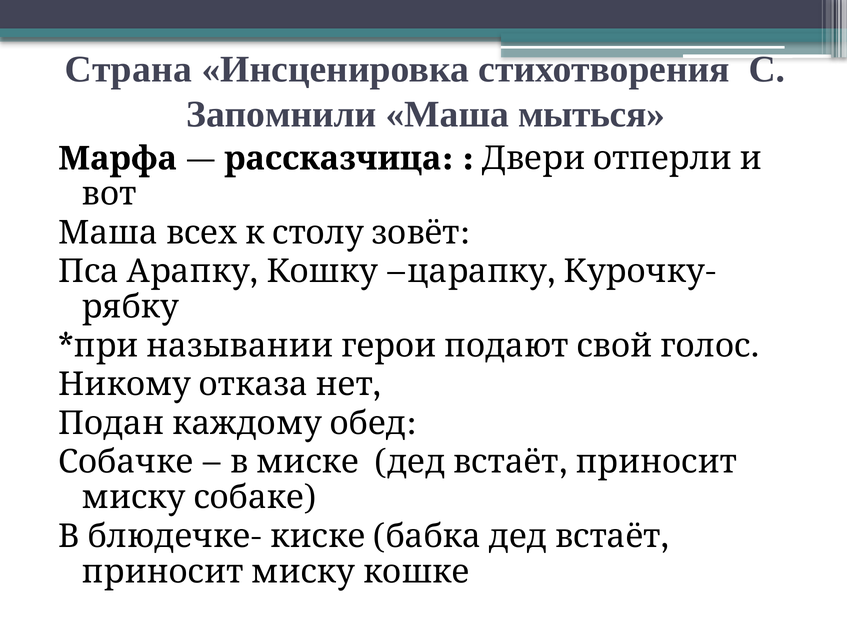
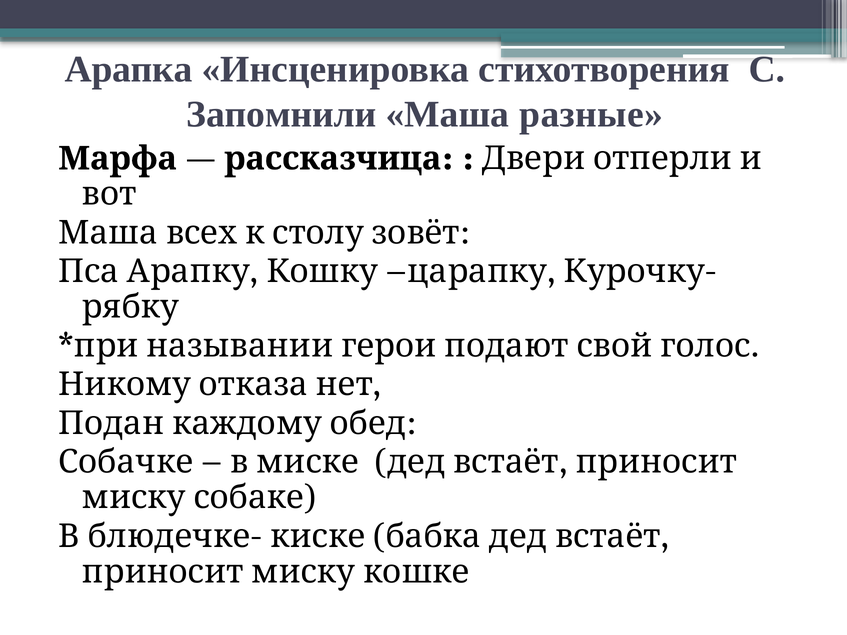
Страна: Страна -> Арапка
мыться: мыться -> разные
